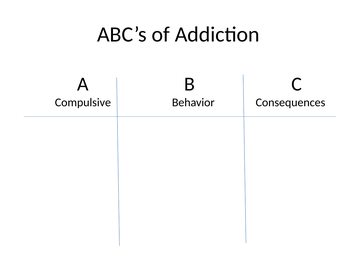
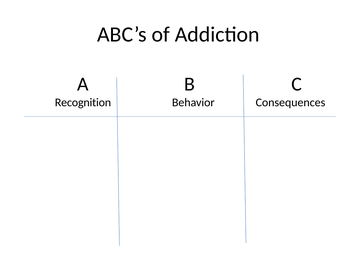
Compulsive: Compulsive -> Recognition
